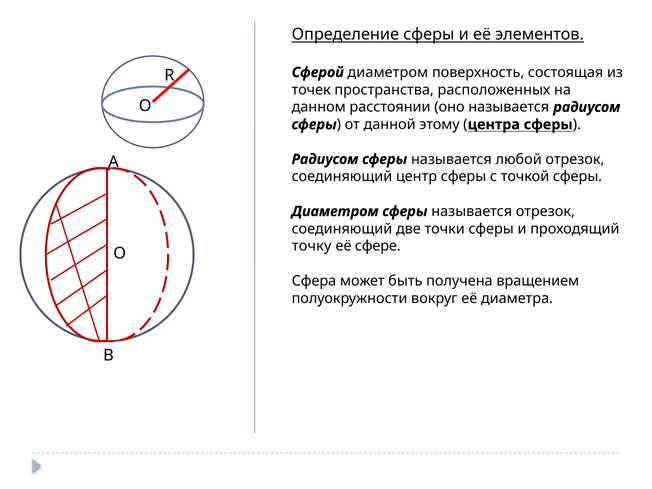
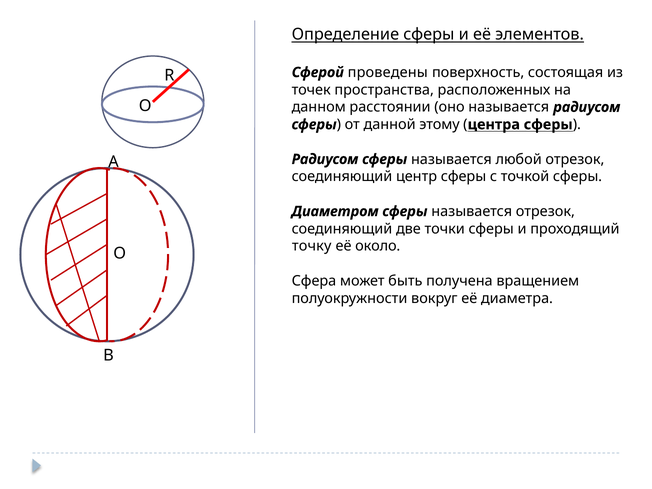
Сферой диаметром: диаметром -> проведены
сфере: сфере -> около
